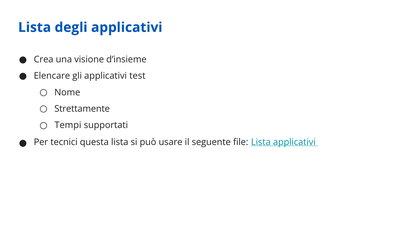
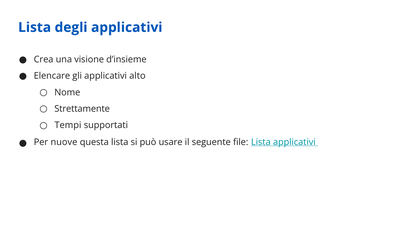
test: test -> alto
tecnici: tecnici -> nuove
